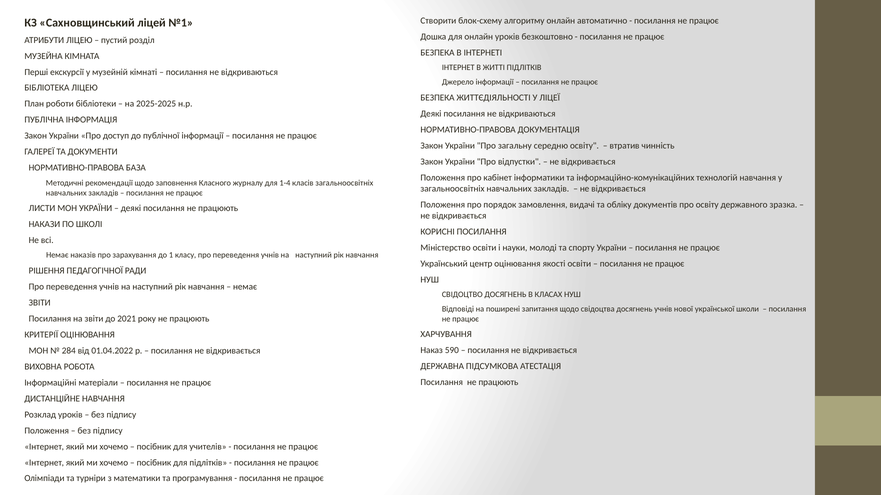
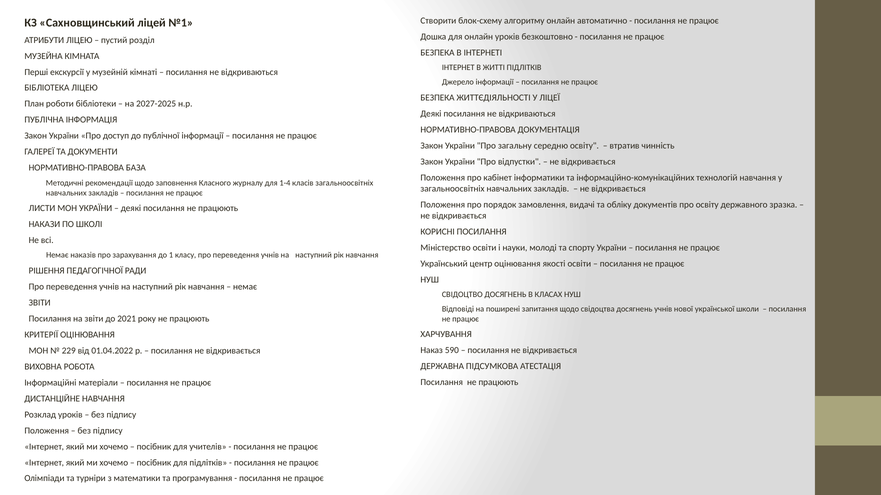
2025-2025: 2025-2025 -> 2027-2025
284: 284 -> 229
